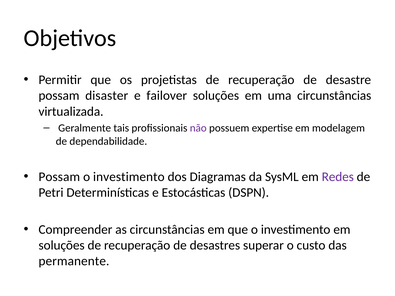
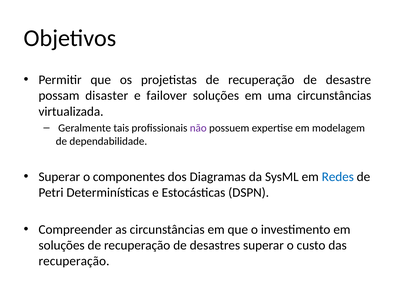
Possam at (59, 177): Possam -> Superar
investimento at (129, 177): investimento -> componentes
Redes colour: purple -> blue
permanente at (74, 261): permanente -> recuperação
